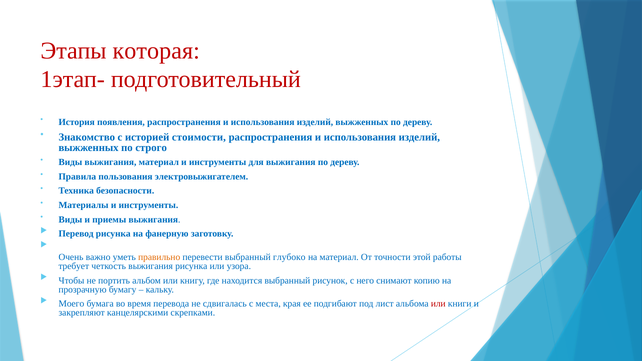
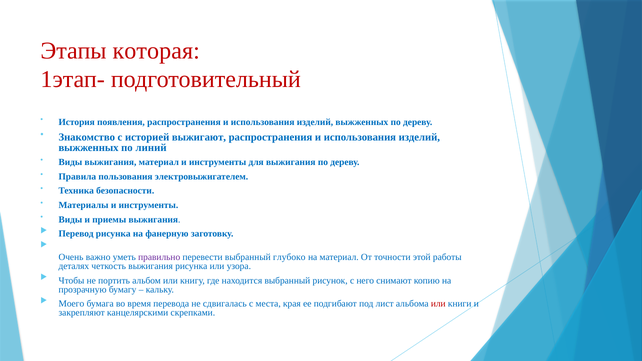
стоимости: стоимости -> выжигают
строго: строго -> линий
правильно colour: orange -> purple
требует: требует -> деталях
